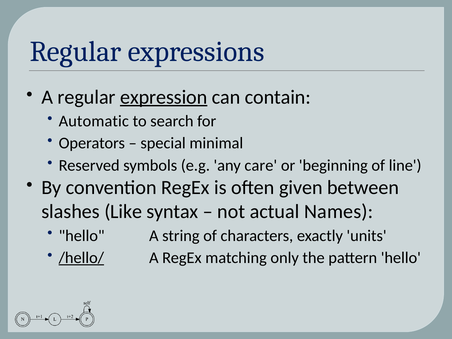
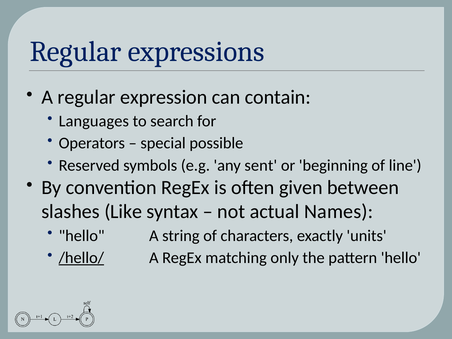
expression underline: present -> none
Automatic: Automatic -> Languages
minimal: minimal -> possible
care: care -> sent
